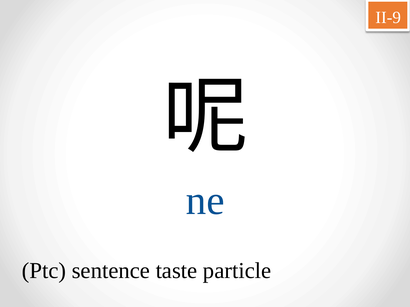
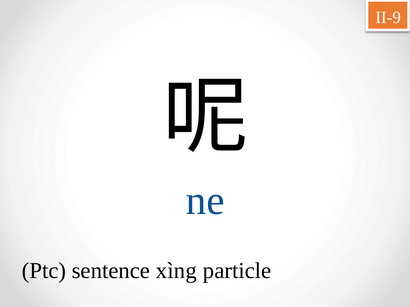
taste: taste -> xìng
